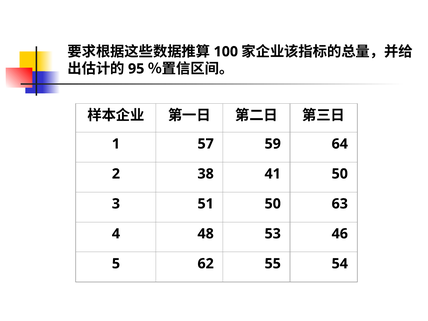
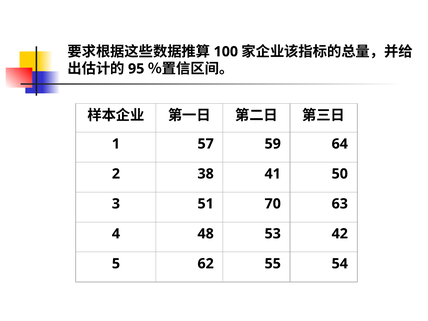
51 50: 50 -> 70
46: 46 -> 42
